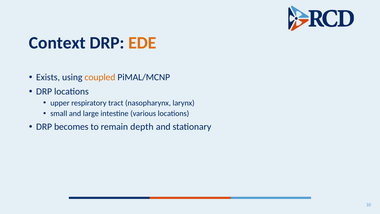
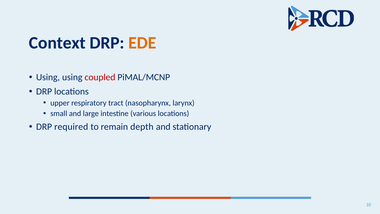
Exists at (48, 77): Exists -> Using
coupled colour: orange -> red
becomes: becomes -> required
